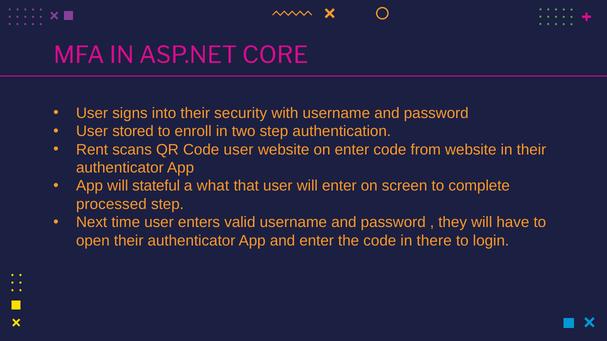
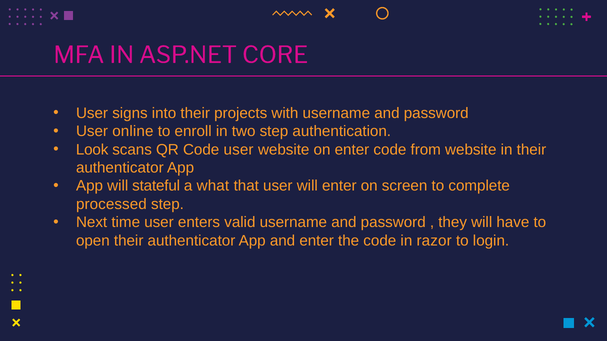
security: security -> projects
stored: stored -> online
Rent: Rent -> Look
there: there -> razor
